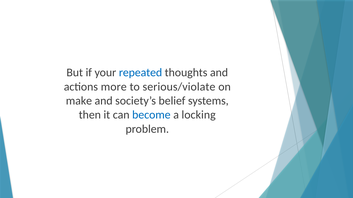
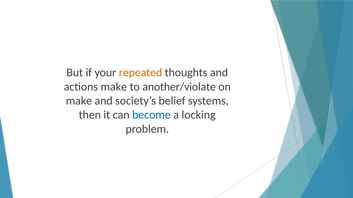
repeated colour: blue -> orange
actions more: more -> make
serious/violate: serious/violate -> another/violate
